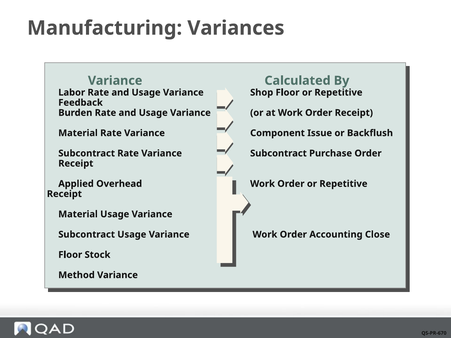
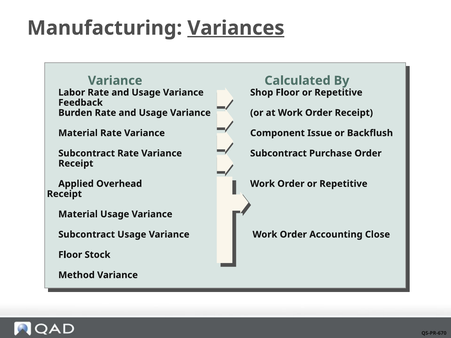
Variances underline: none -> present
